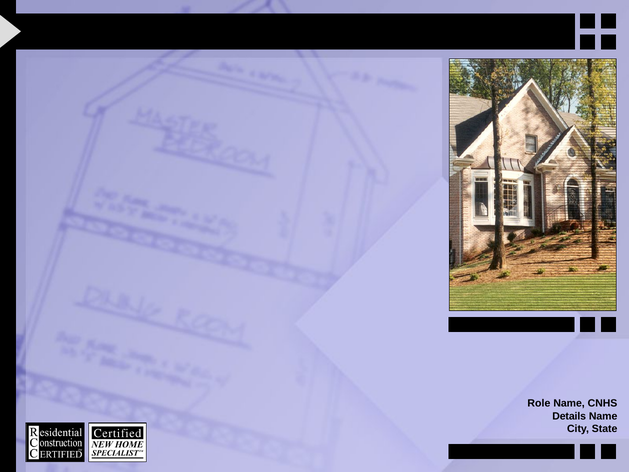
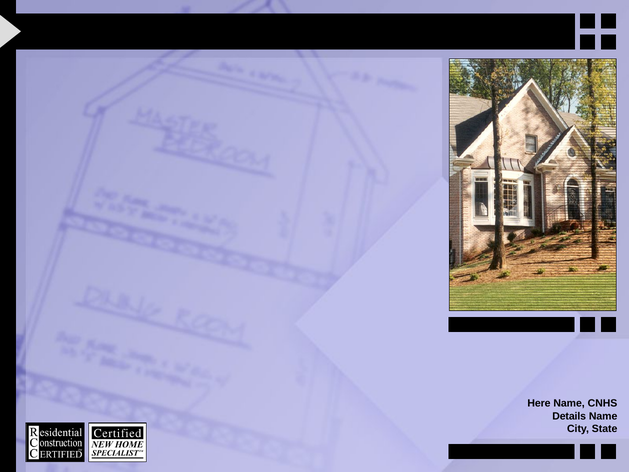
Role: Role -> Here
